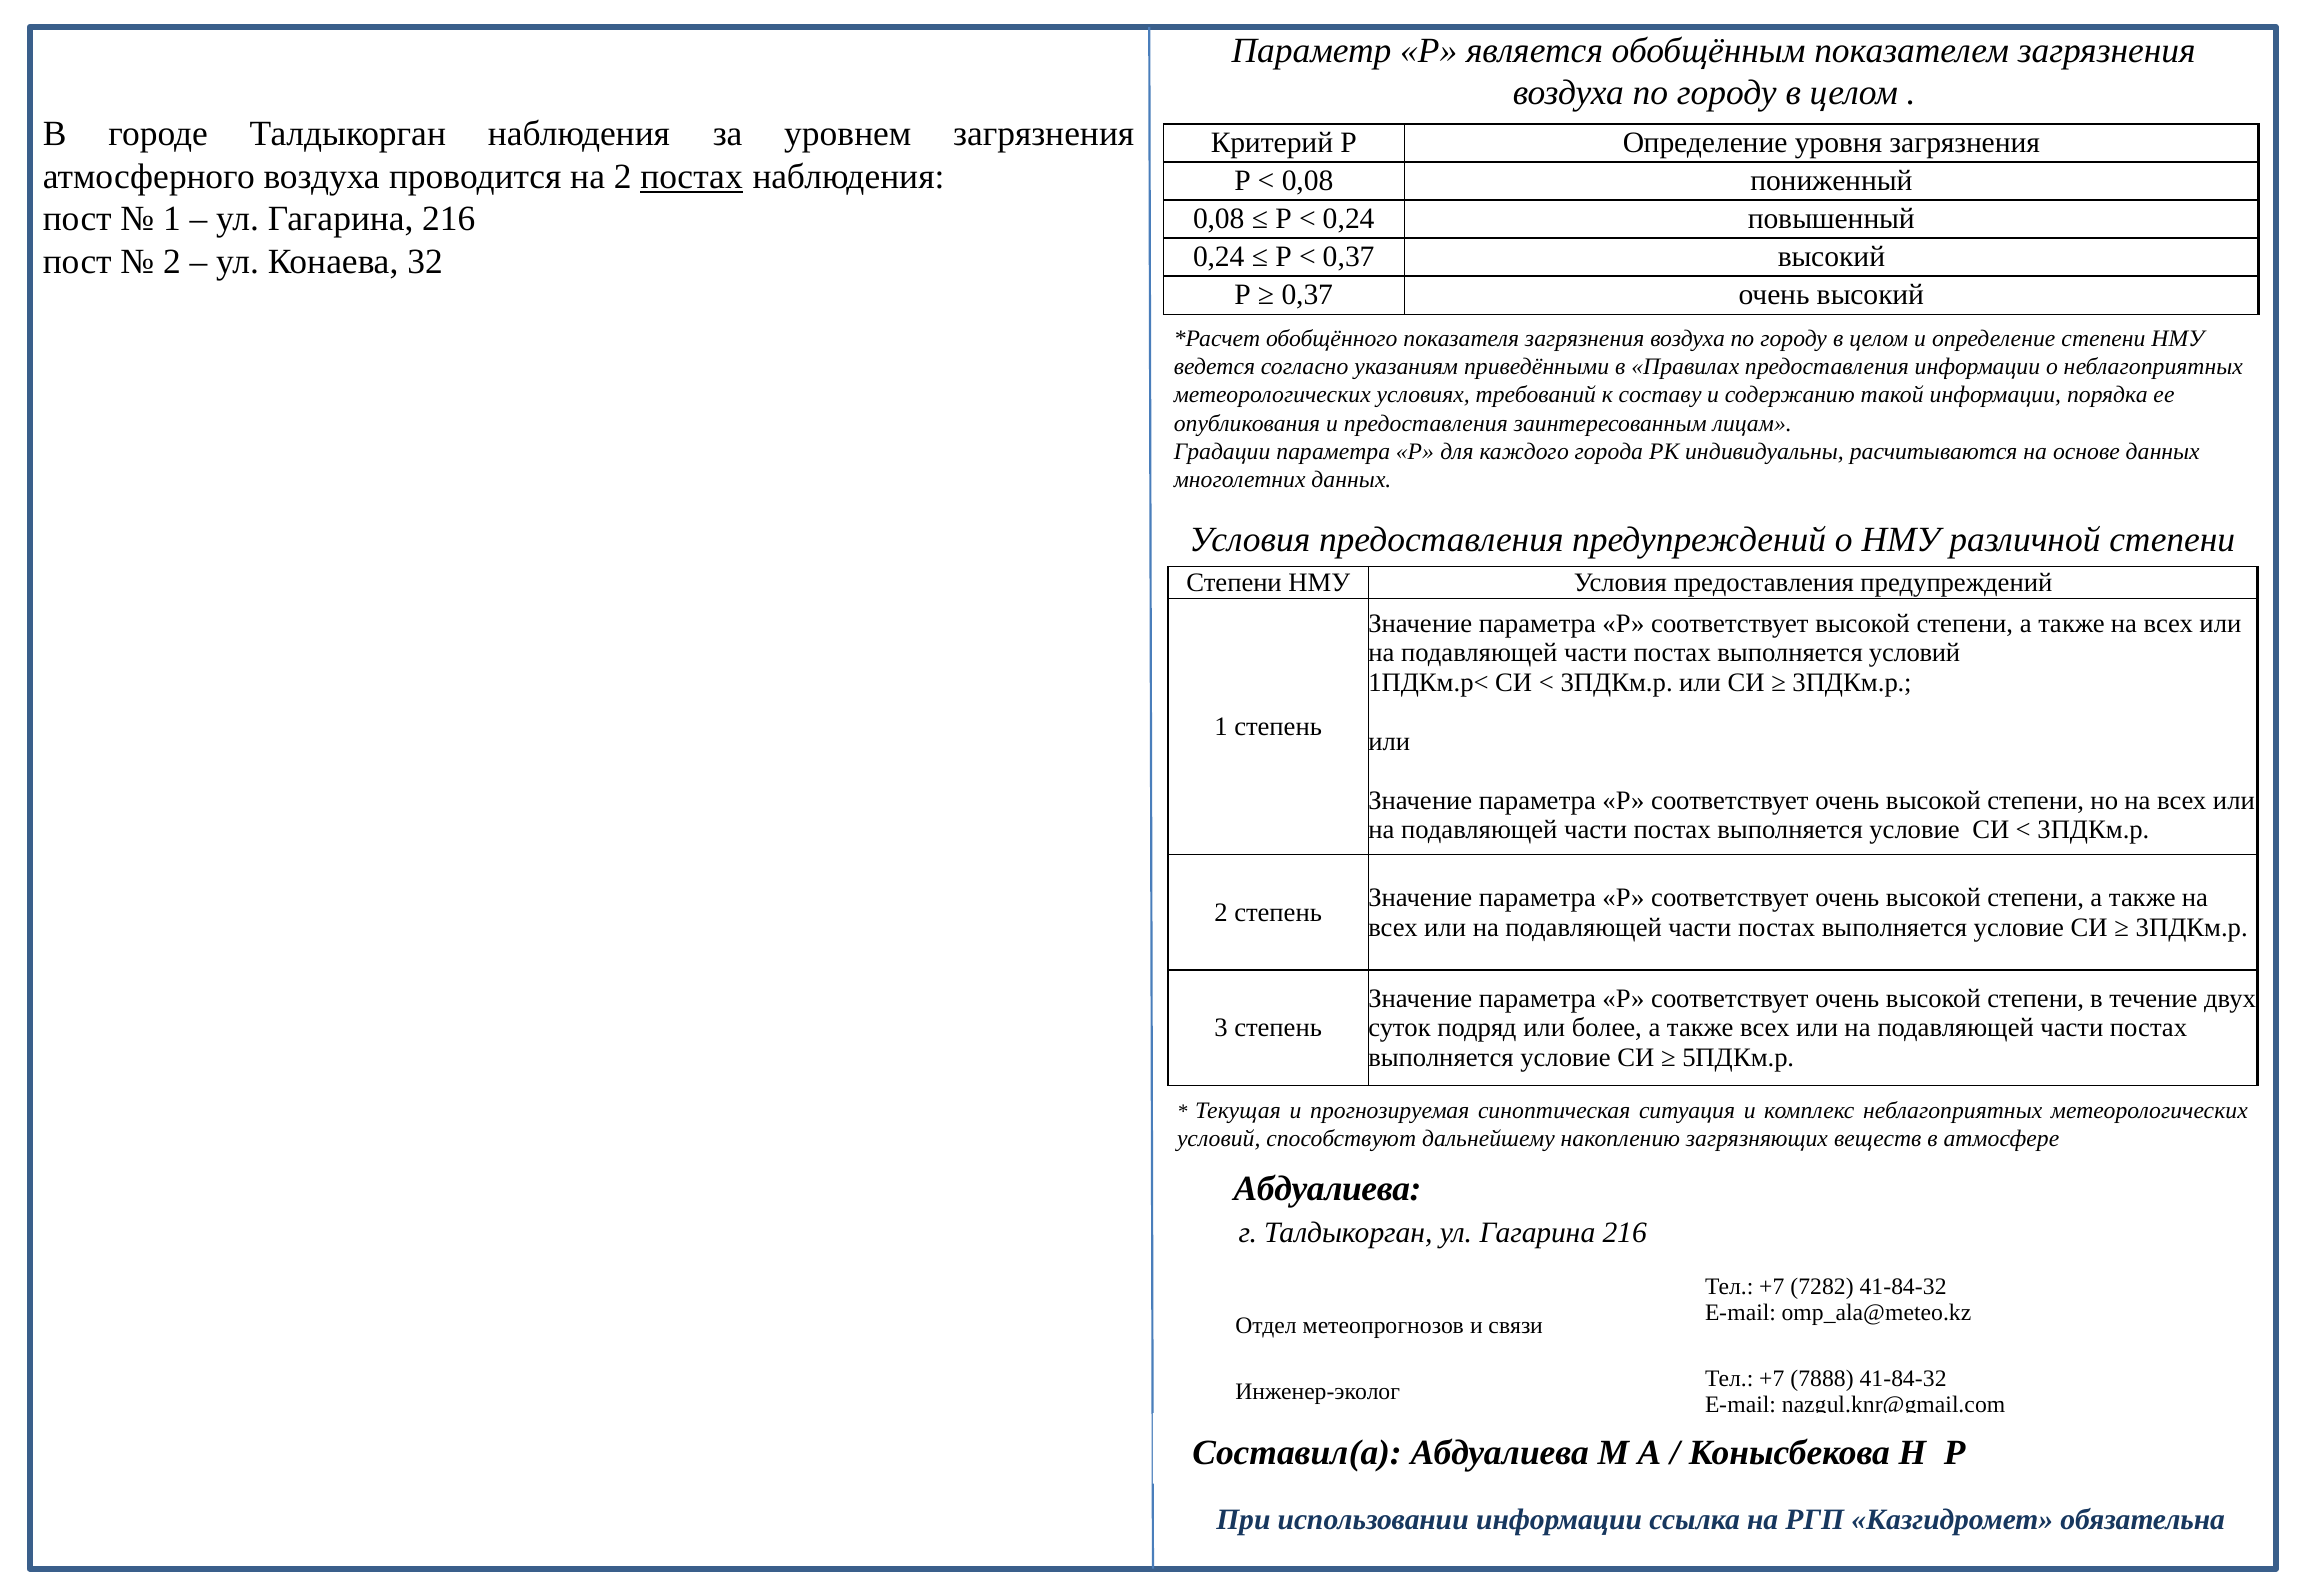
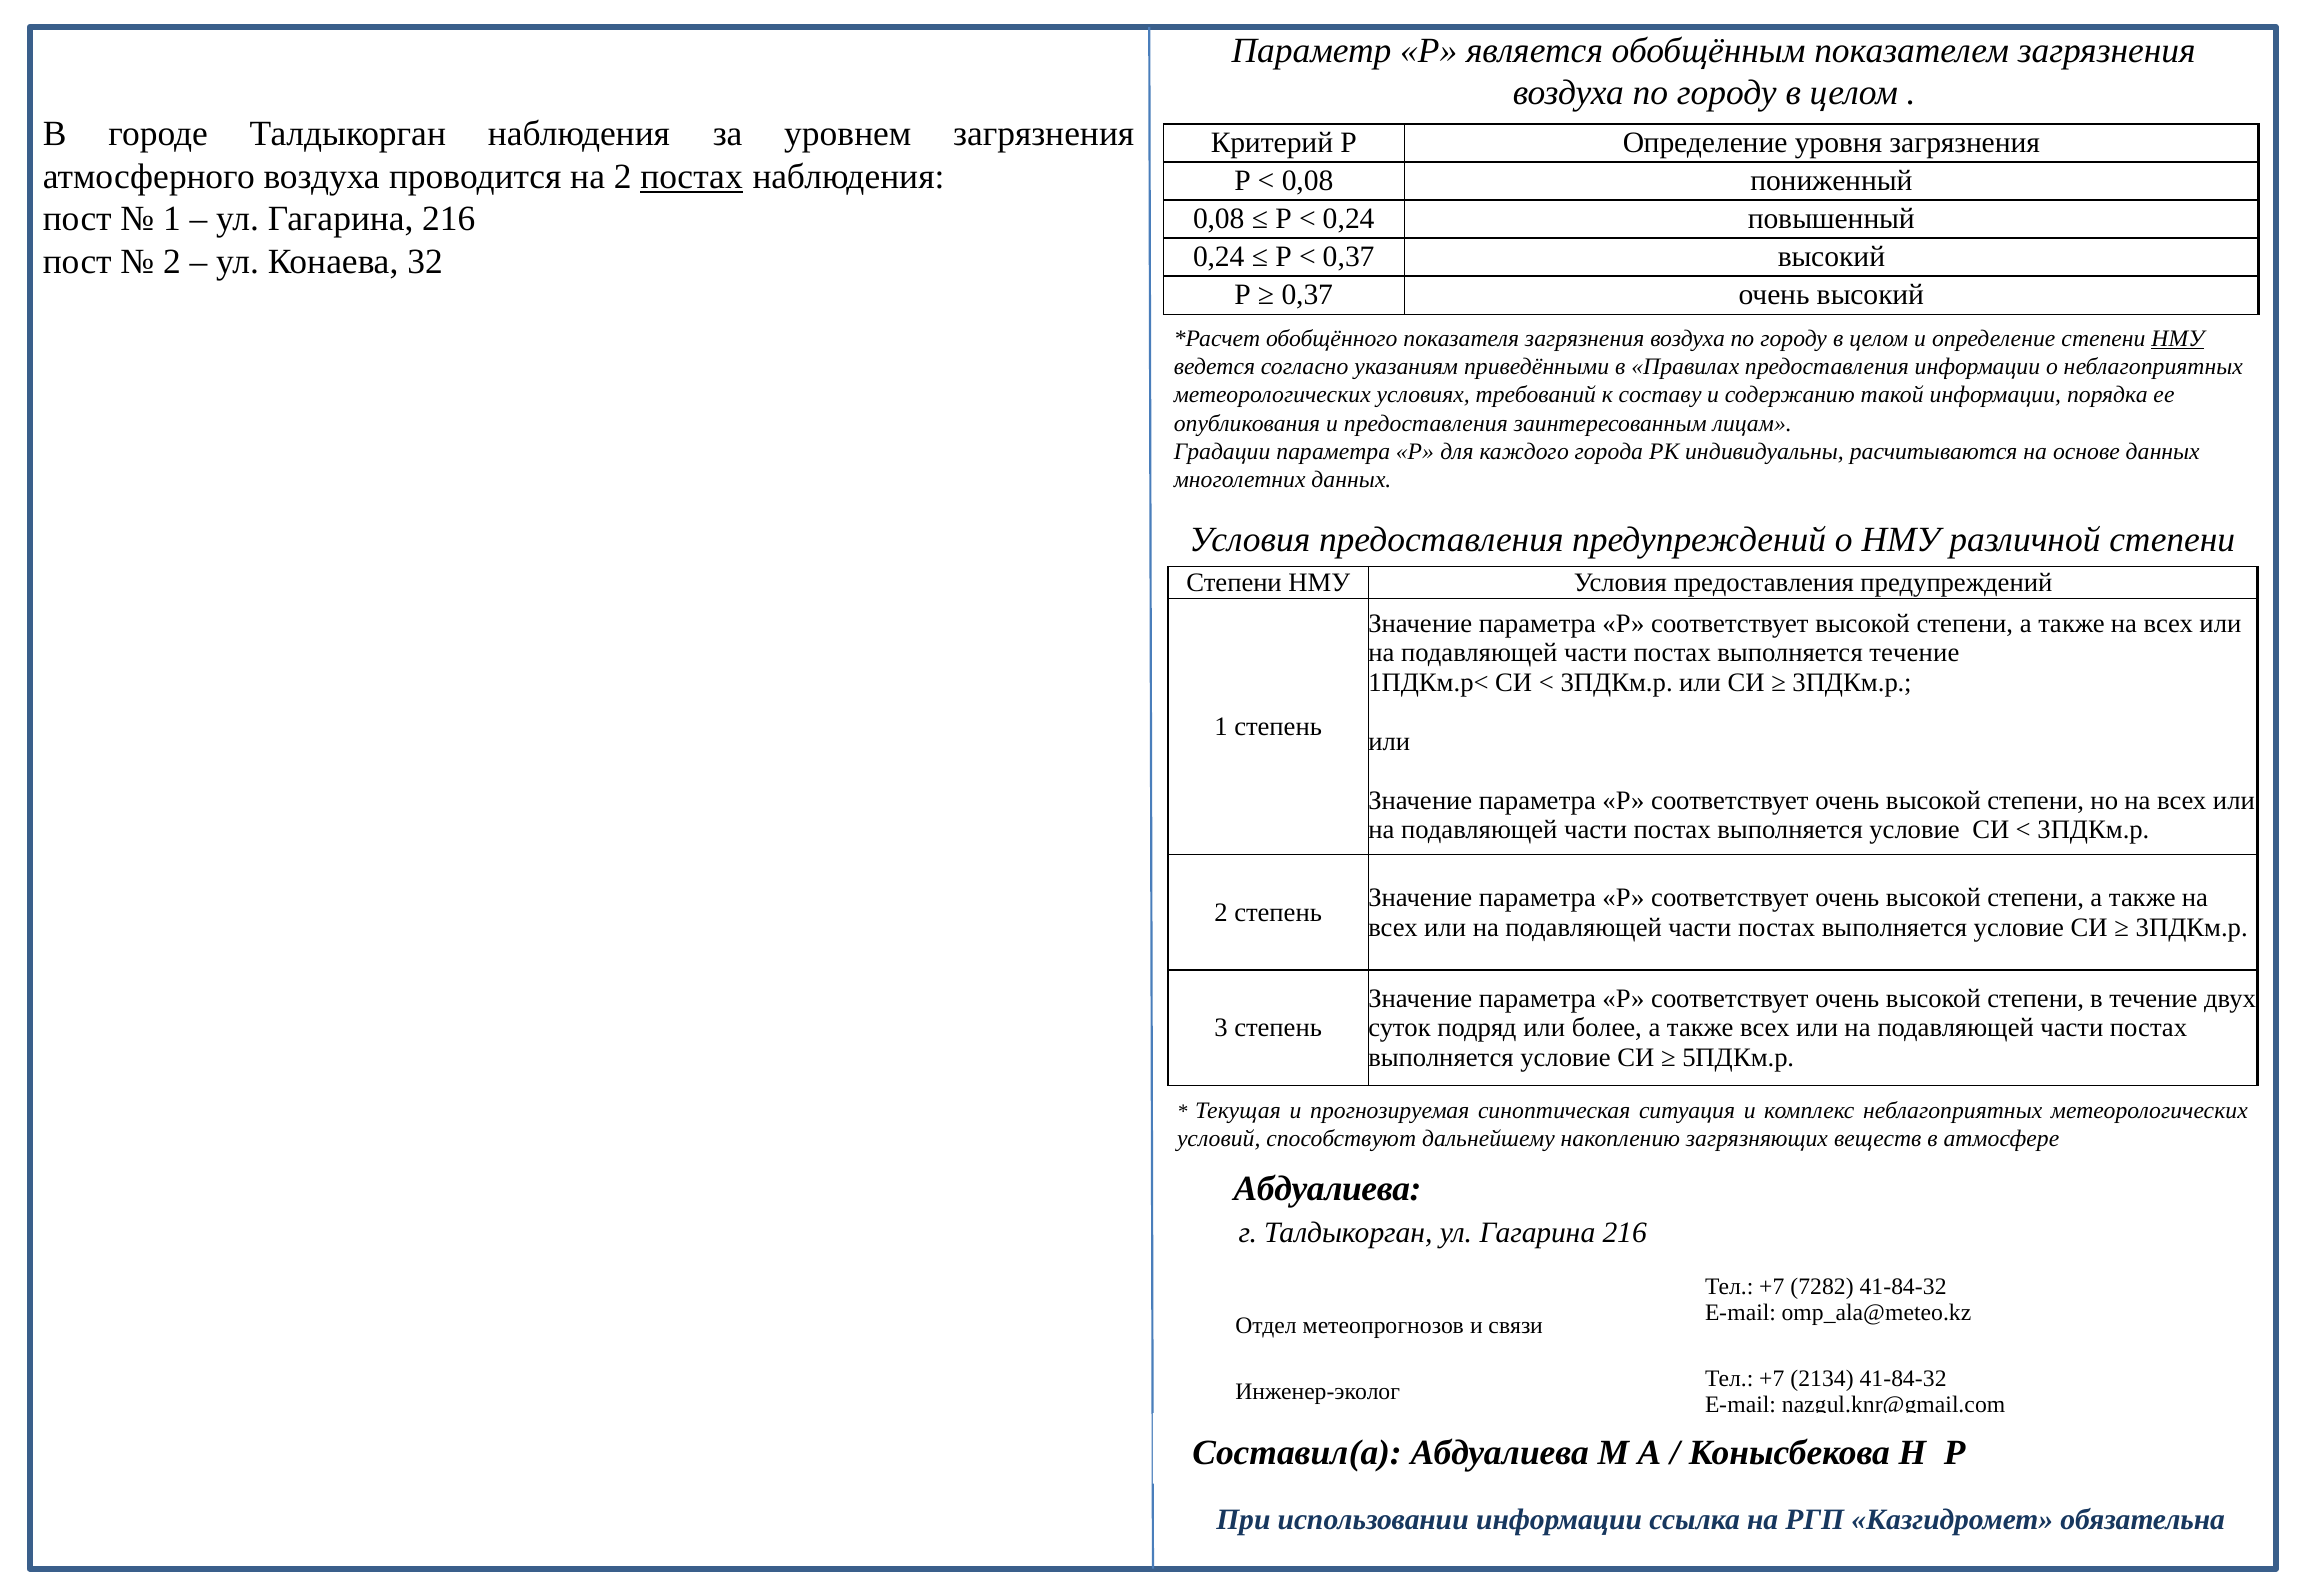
НМУ at (2178, 339) underline: none -> present
выполняется условий: условий -> течение
7888: 7888 -> 2134
